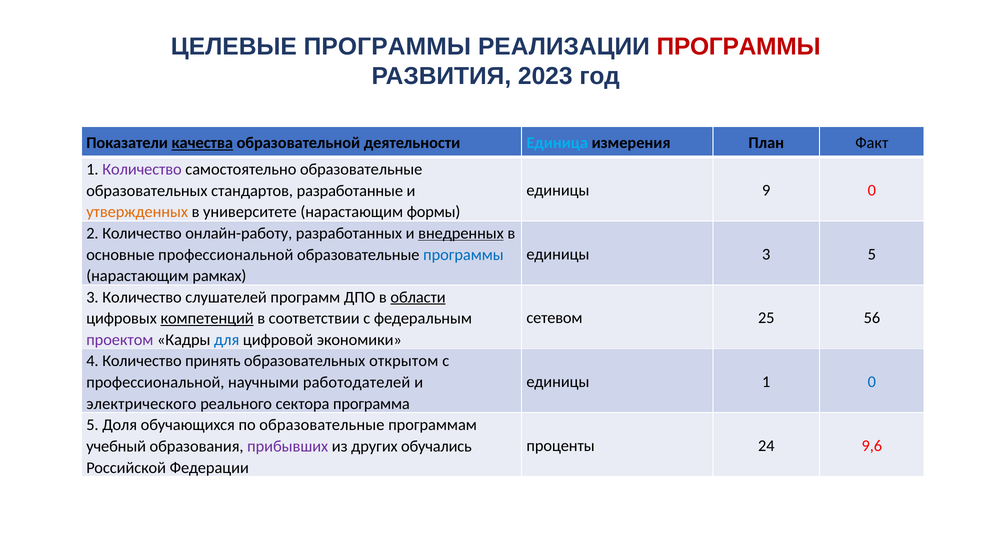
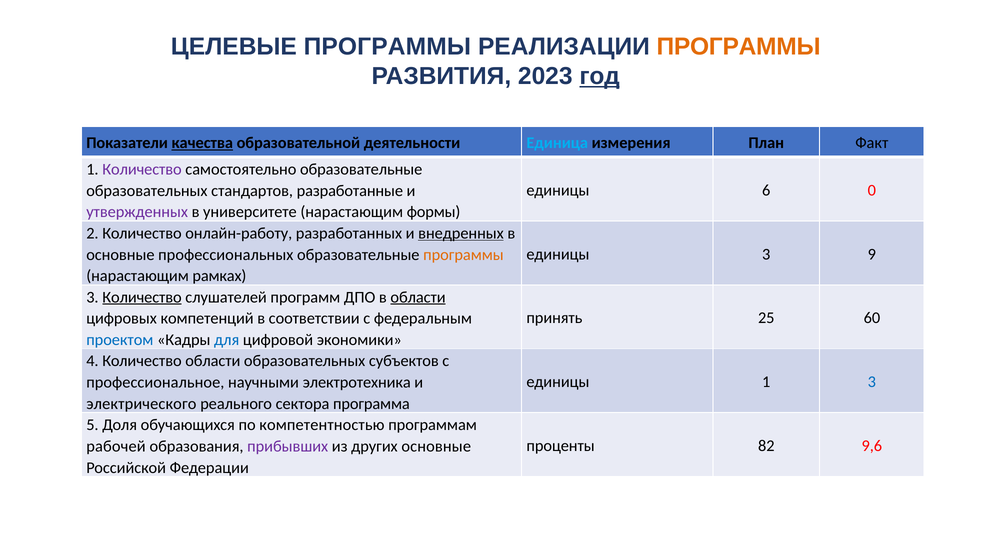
ПРОГРАММЫ at (739, 47) colour: red -> orange
год underline: none -> present
9: 9 -> 6
утвержденных colour: orange -> purple
3 5: 5 -> 9
основные профессиональной: профессиональной -> профессиональных
программы at (463, 255) colour: blue -> orange
Количество at (142, 297) underline: none -> present
сетевом: сетевом -> принять
56: 56 -> 60
компетенций underline: present -> none
проектом colour: purple -> blue
Количество принять: принять -> области
открытом: открытом -> субъектов
1 0: 0 -> 3
профессиональной at (155, 383): профессиональной -> профессиональное
работодателей: работодателей -> электротехника
по образовательные: образовательные -> компетентностью
24: 24 -> 82
учебный: учебный -> рабочей
других обучались: обучались -> основные
